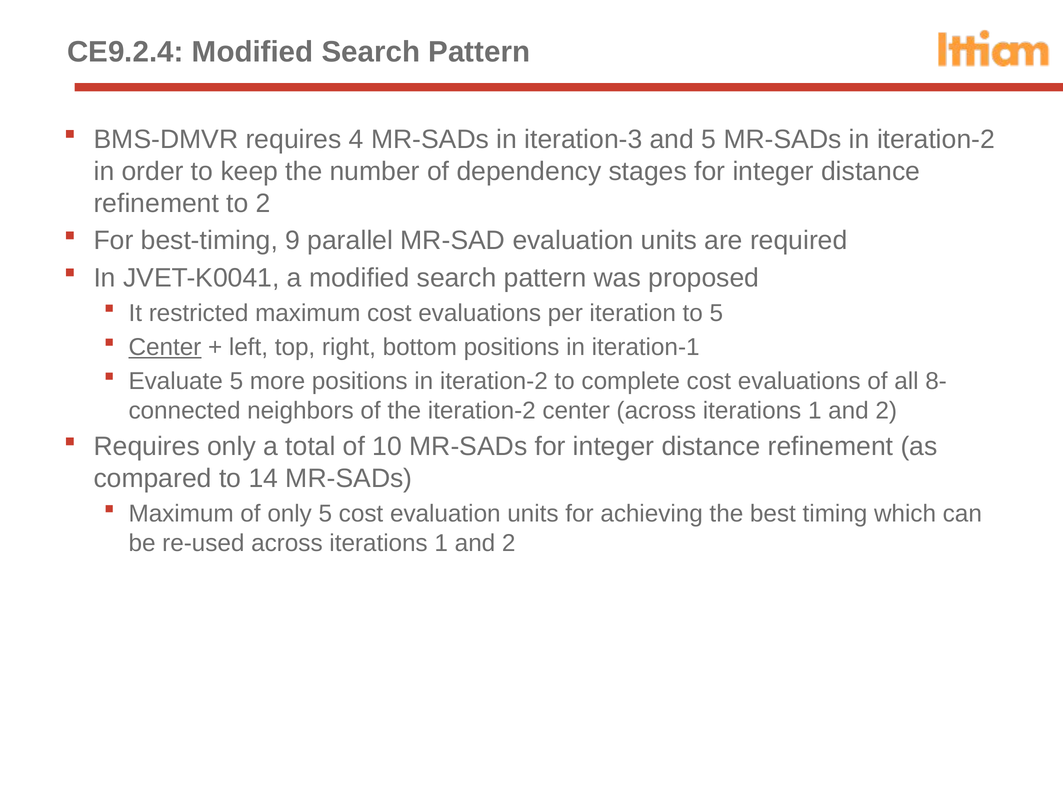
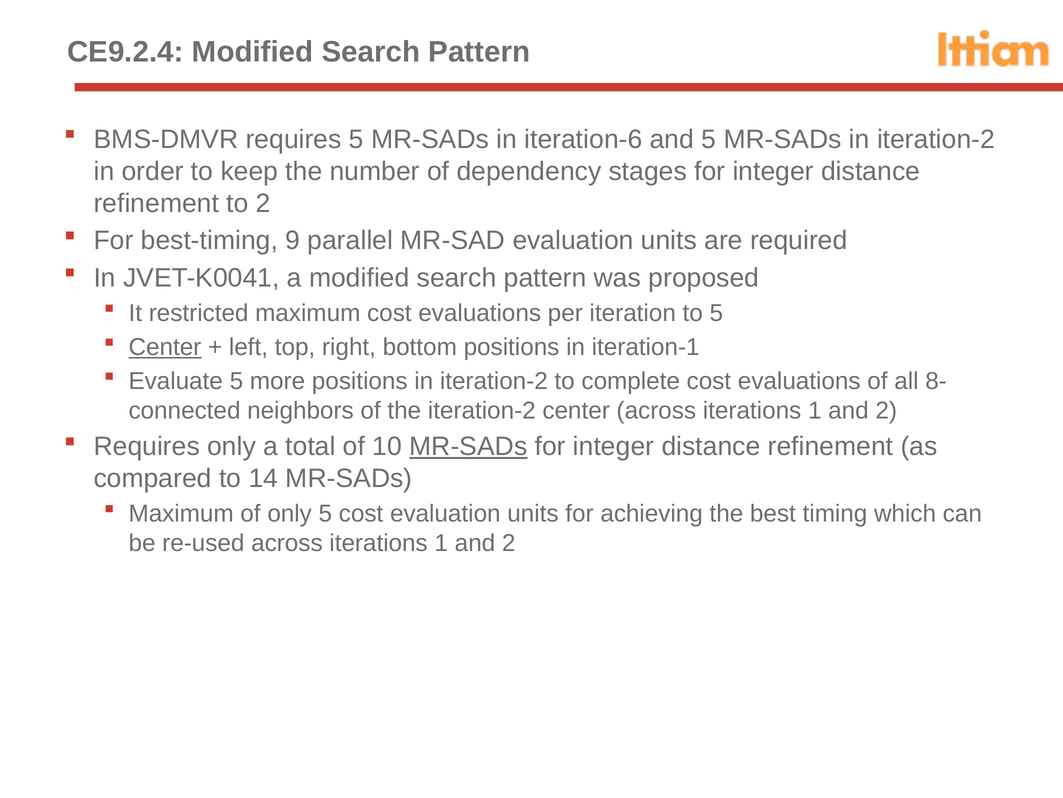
requires 4: 4 -> 5
iteration-3: iteration-3 -> iteration-6
MR-SADs at (468, 446) underline: none -> present
